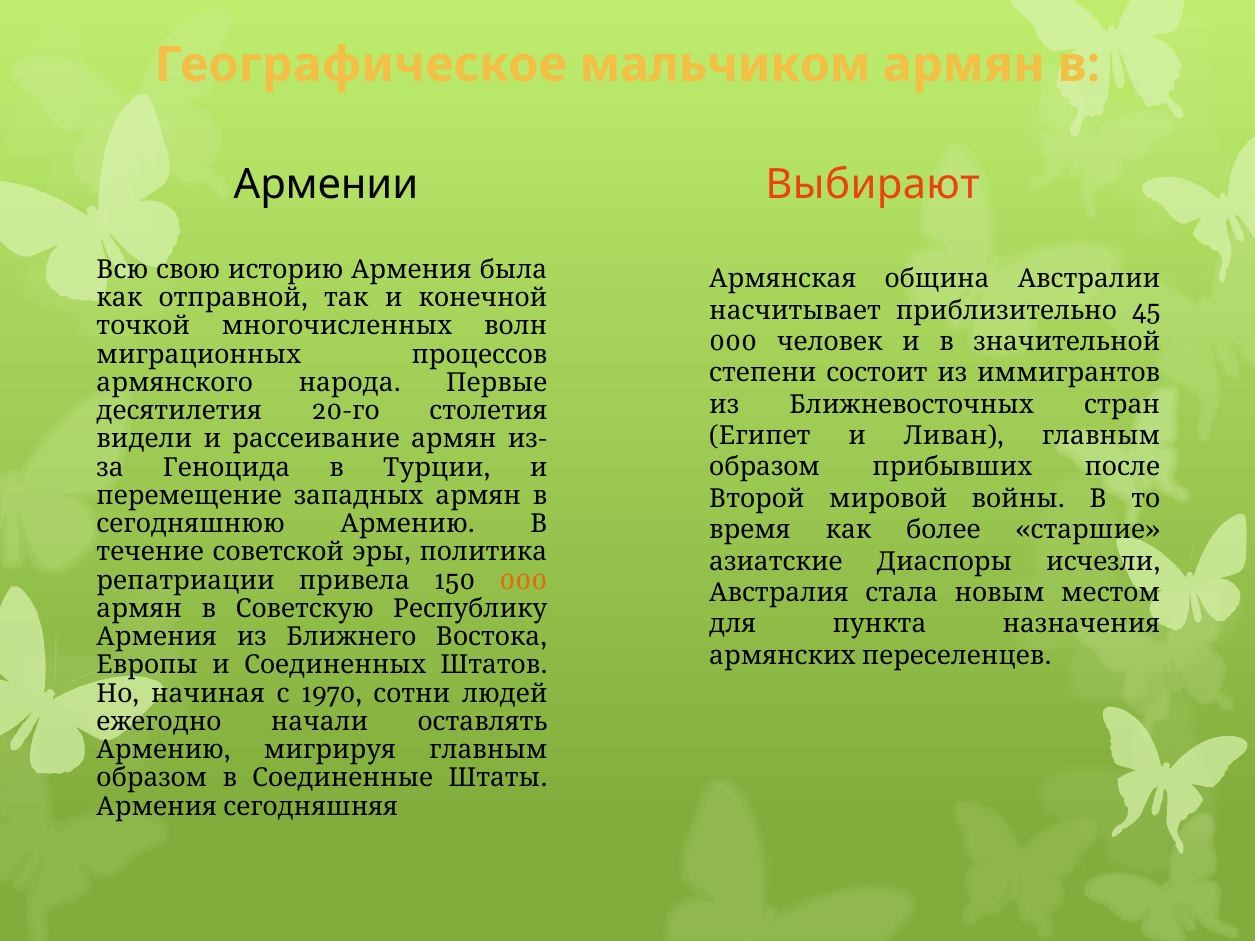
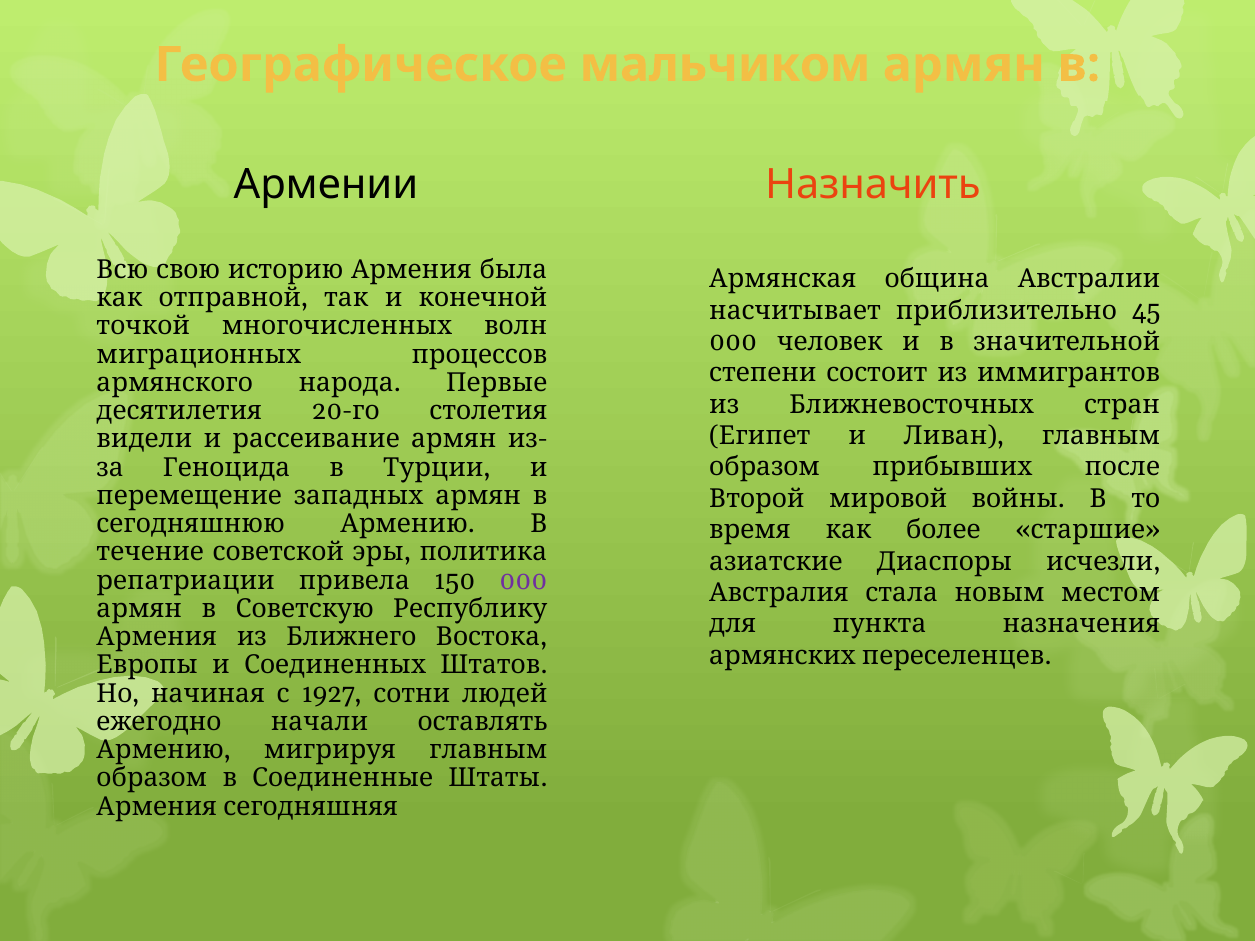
Выбирают: Выбирают -> Назначить
000 at (523, 581) colour: orange -> purple
1970: 1970 -> 1927
